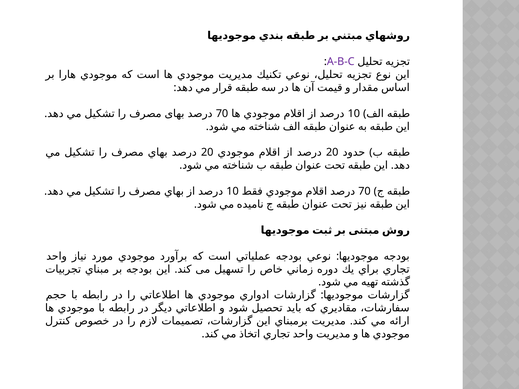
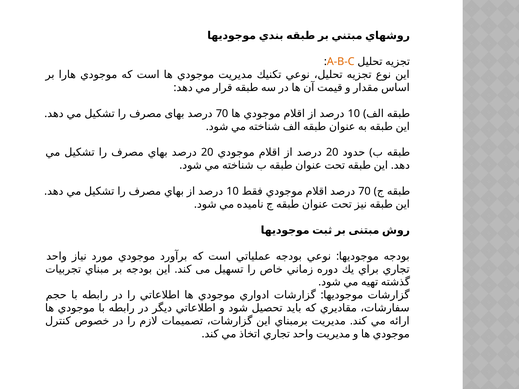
A-B-C colour: purple -> orange
